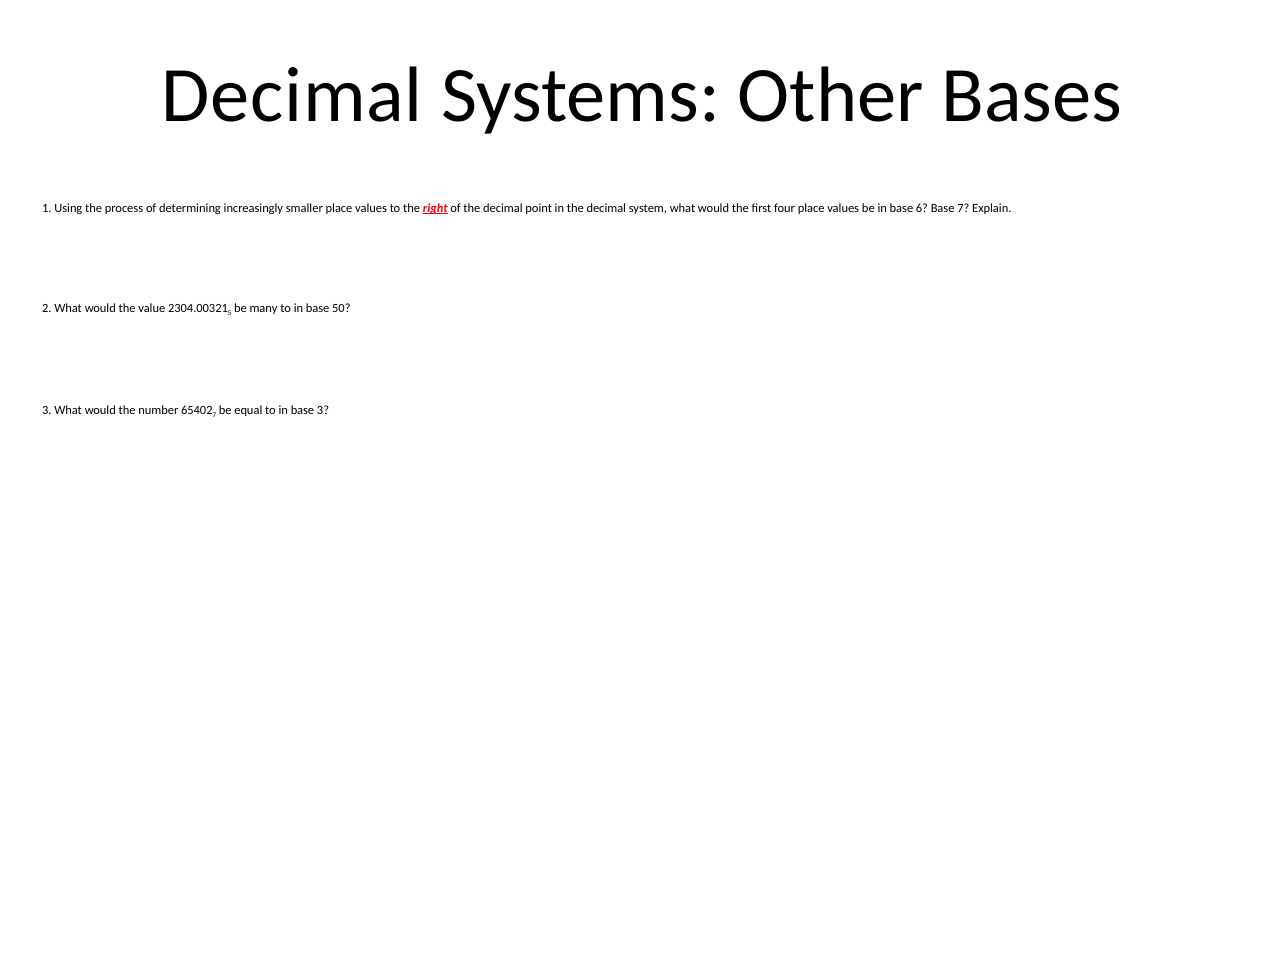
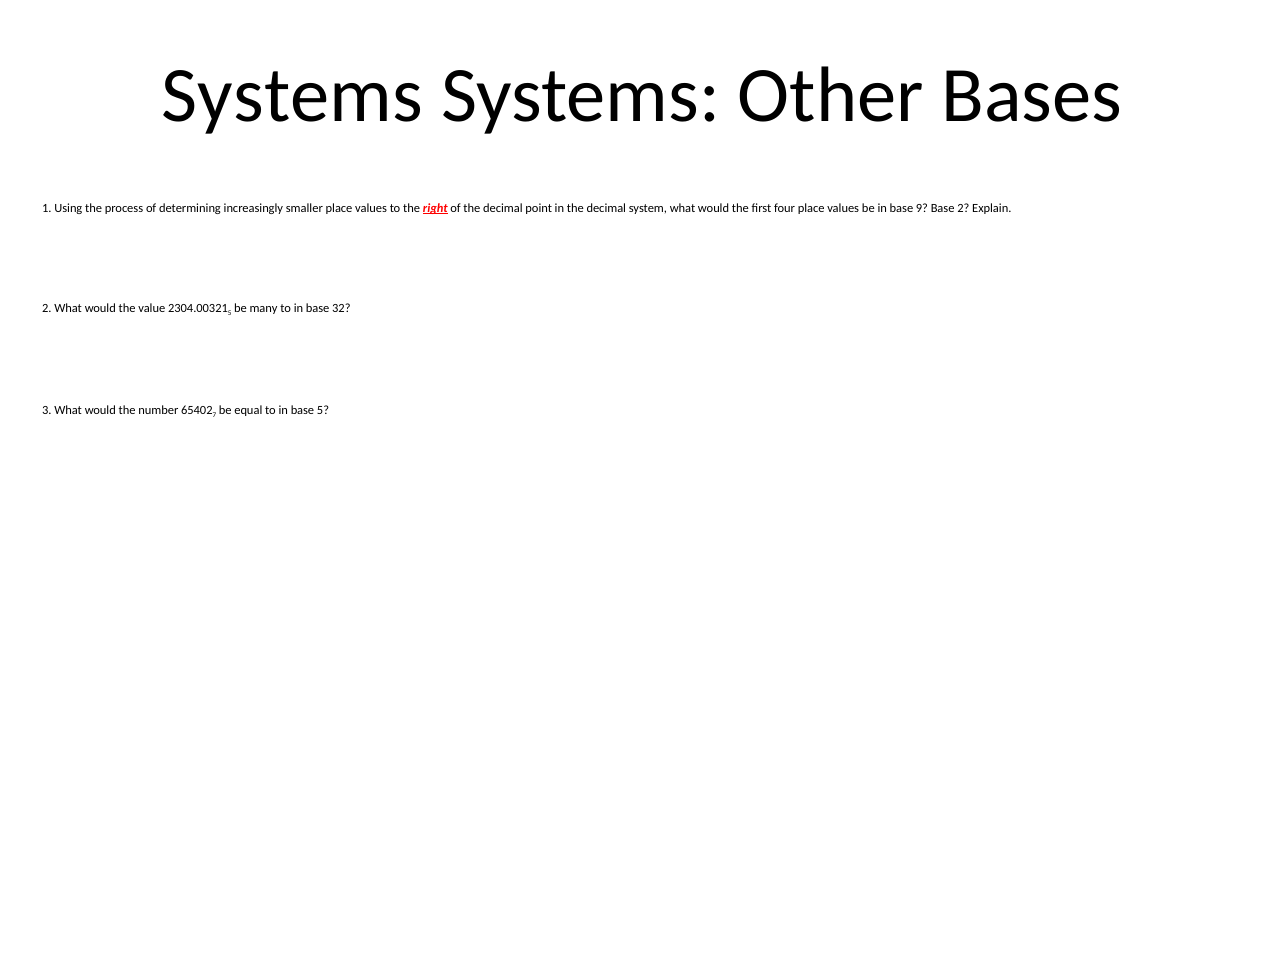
Decimal at (292, 95): Decimal -> Systems
6: 6 -> 9
Base 7: 7 -> 2
50: 50 -> 32
base 3: 3 -> 5
